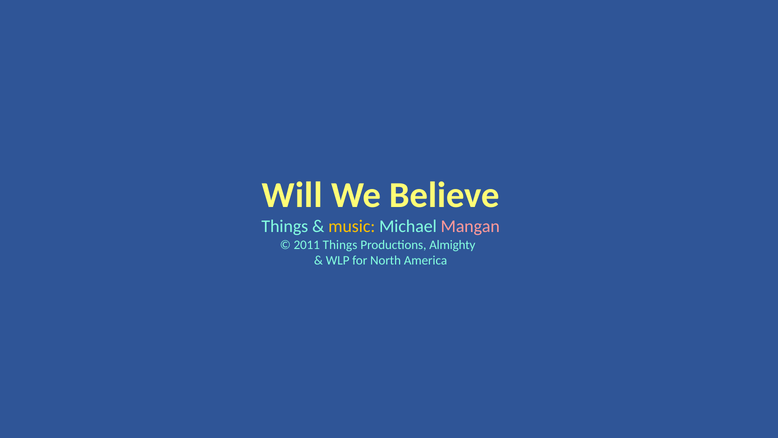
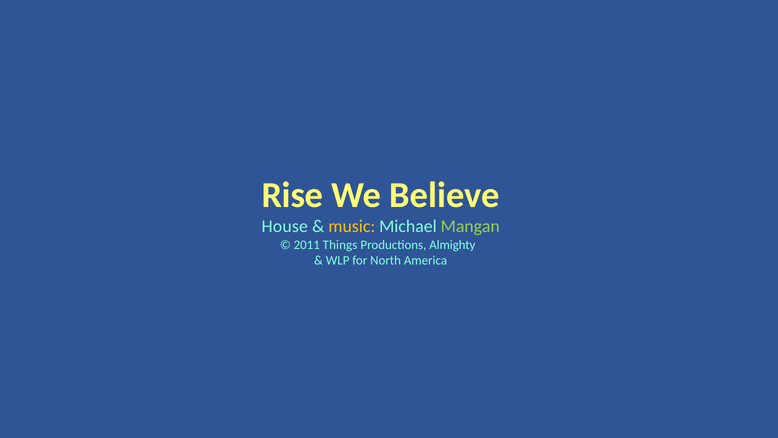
Will: Will -> Rise
Things at (285, 226): Things -> House
Mangan colour: pink -> light green
